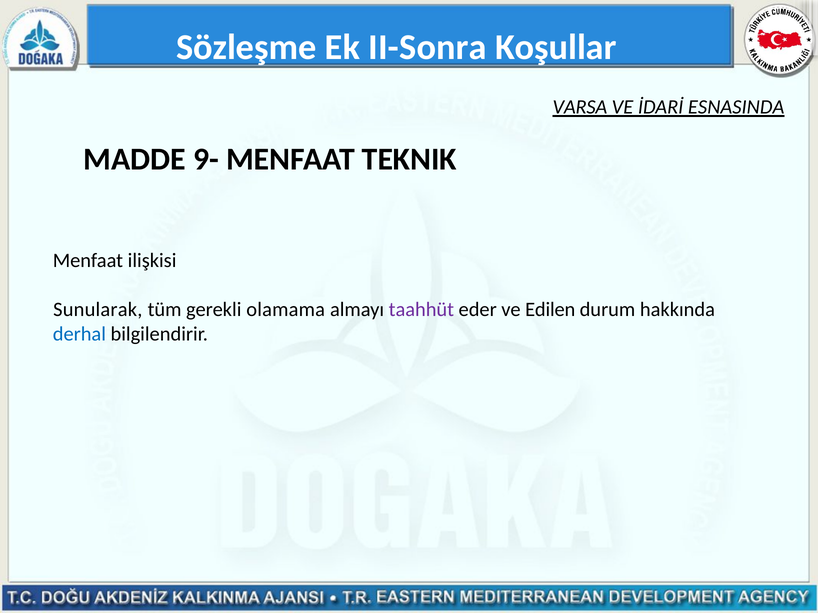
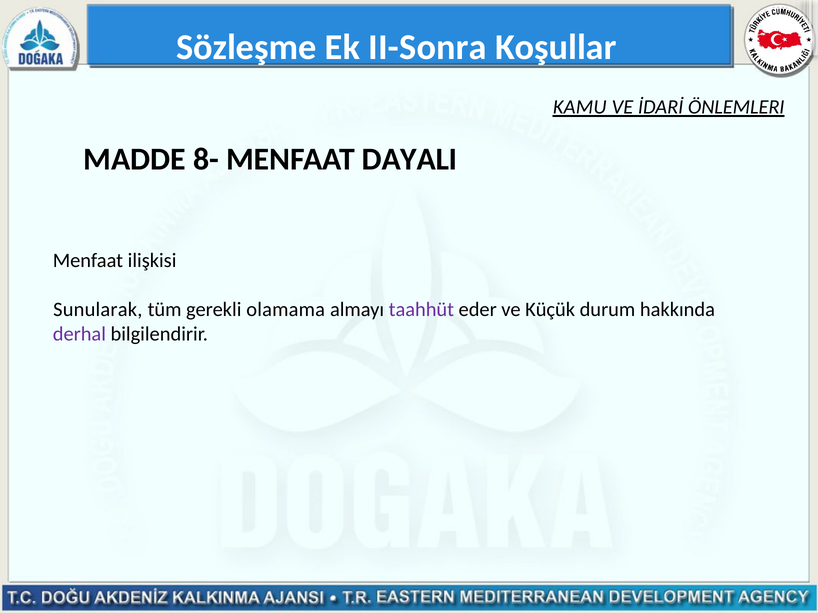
VARSA: VARSA -> KAMU
ESNASINDA: ESNASINDA -> ÖNLEMLERI
9-: 9- -> 8-
TEKNIK: TEKNIK -> DAYALI
Edilen: Edilen -> Küçük
derhal colour: blue -> purple
